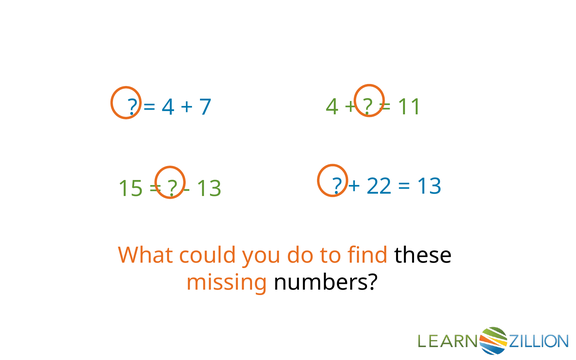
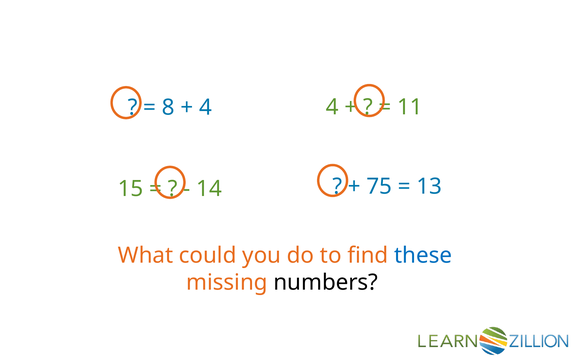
4 at (168, 107): 4 -> 8
7 at (205, 107): 7 -> 4
13 at (209, 189): 13 -> 14
22: 22 -> 75
these colour: black -> blue
